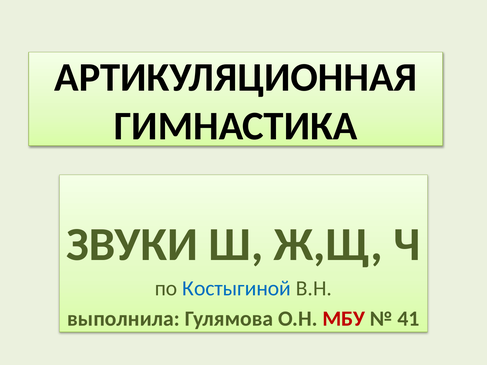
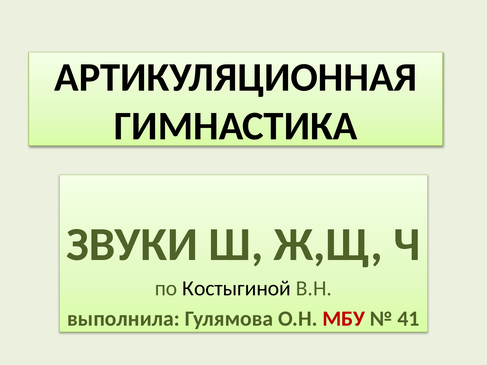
Костыгиной colour: blue -> black
